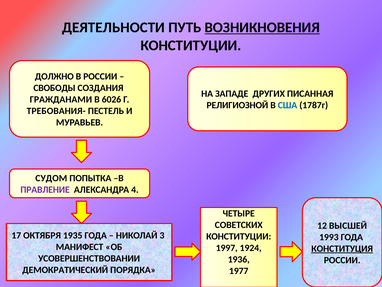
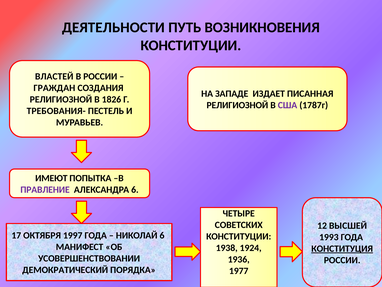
ВОЗНИКНОВЕНИЯ underline: present -> none
ДОЛЖНО: ДОЛЖНО -> ВЛАСТЕЙ
СВОБОДЫ: СВОБОДЫ -> ГРАЖДАН
ДРУГИХ: ДРУГИХ -> ИЗДАЕТ
ГРАЖДАНАМИ at (61, 99): ГРАЖДАНАМИ -> РЕЛИГИОЗНОЙ
6026: 6026 -> 1826
США colour: blue -> purple
СУДОМ: СУДОМ -> ИМЕЮТ
АЛЕКСАНДРА 4: 4 -> 6
1935: 1935 -> 1997
НИКОЛАЙ 3: 3 -> 6
1997: 1997 -> 1938
